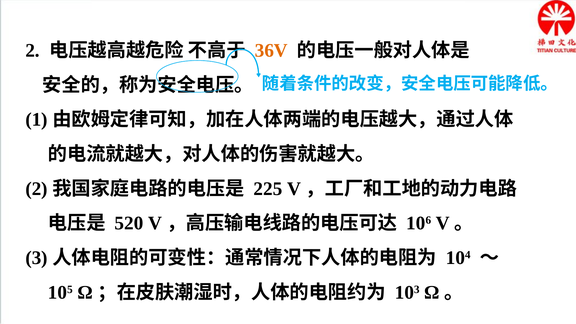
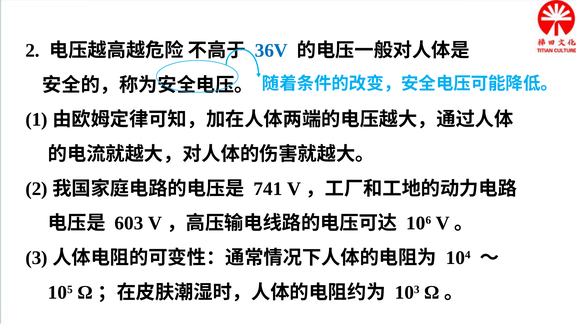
36V colour: orange -> blue
225: 225 -> 741
520: 520 -> 603
